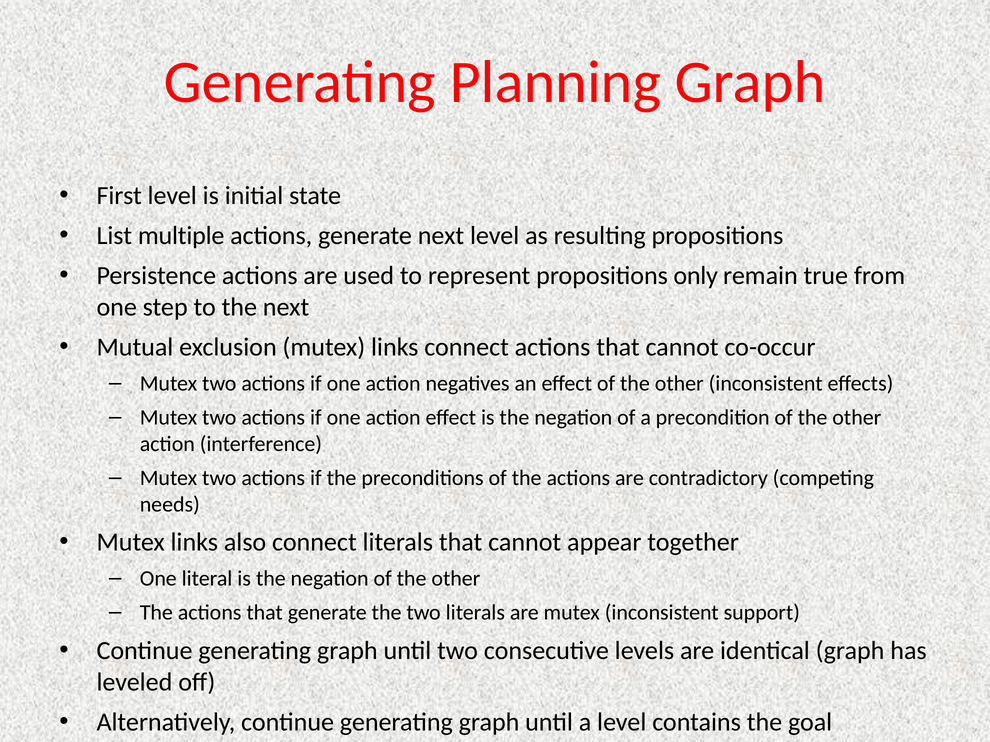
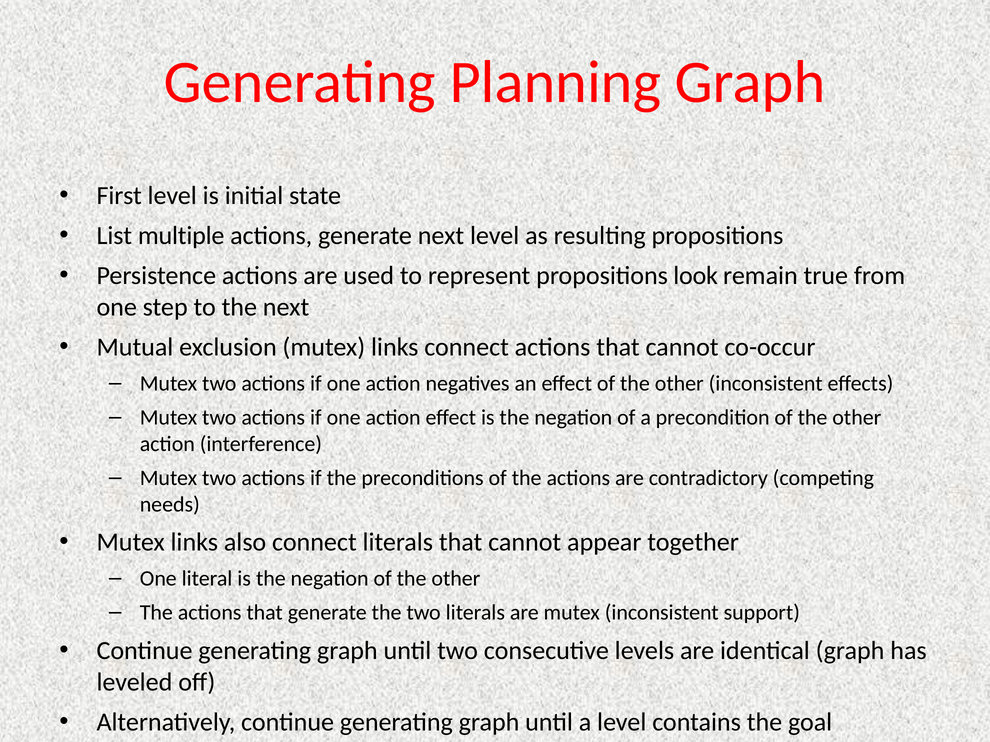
only: only -> look
